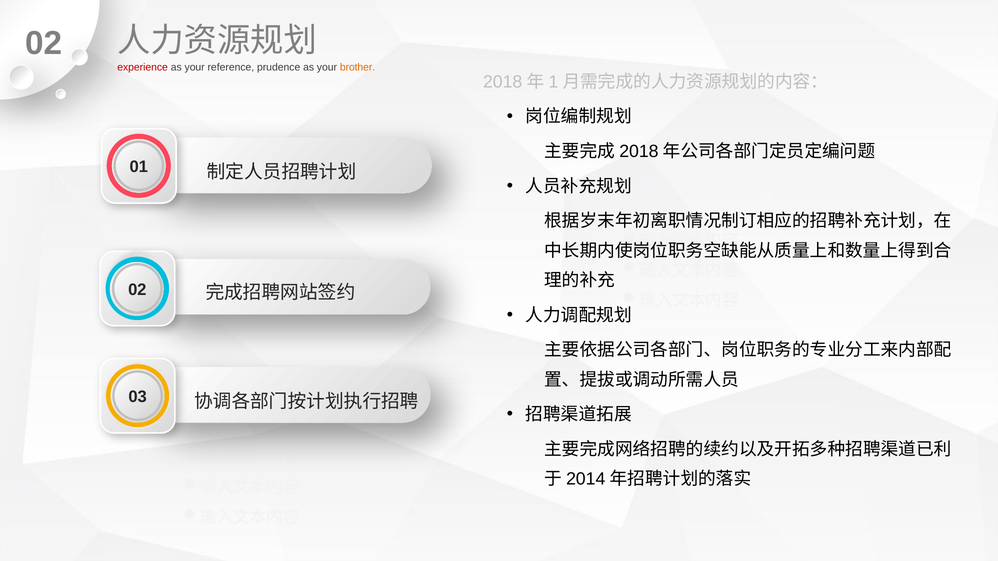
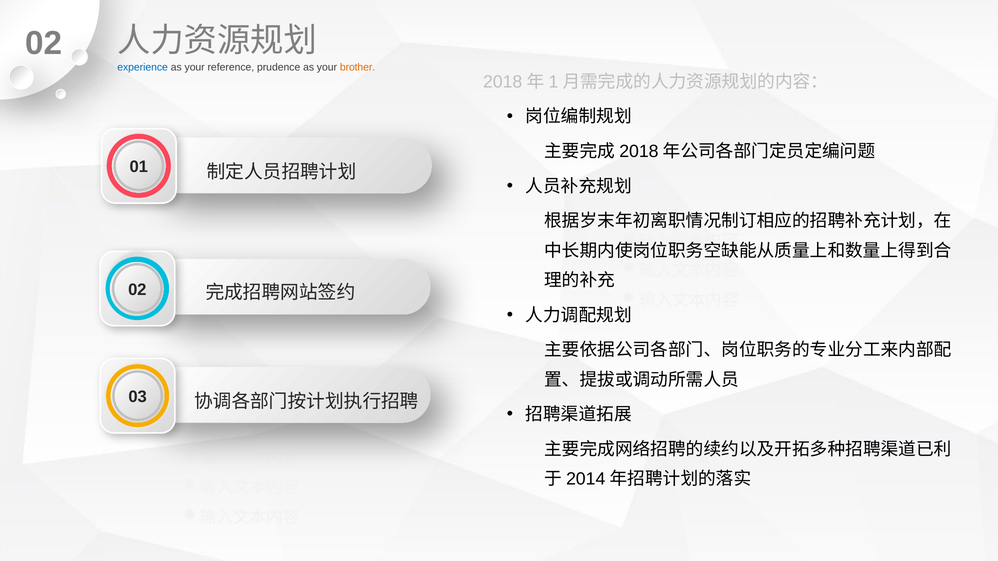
experience colour: red -> blue
